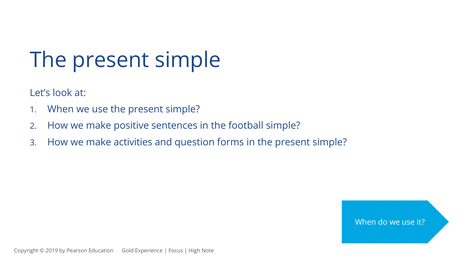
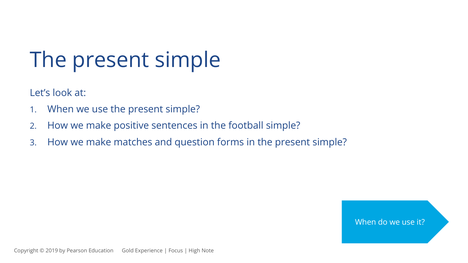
activities: activities -> matches
